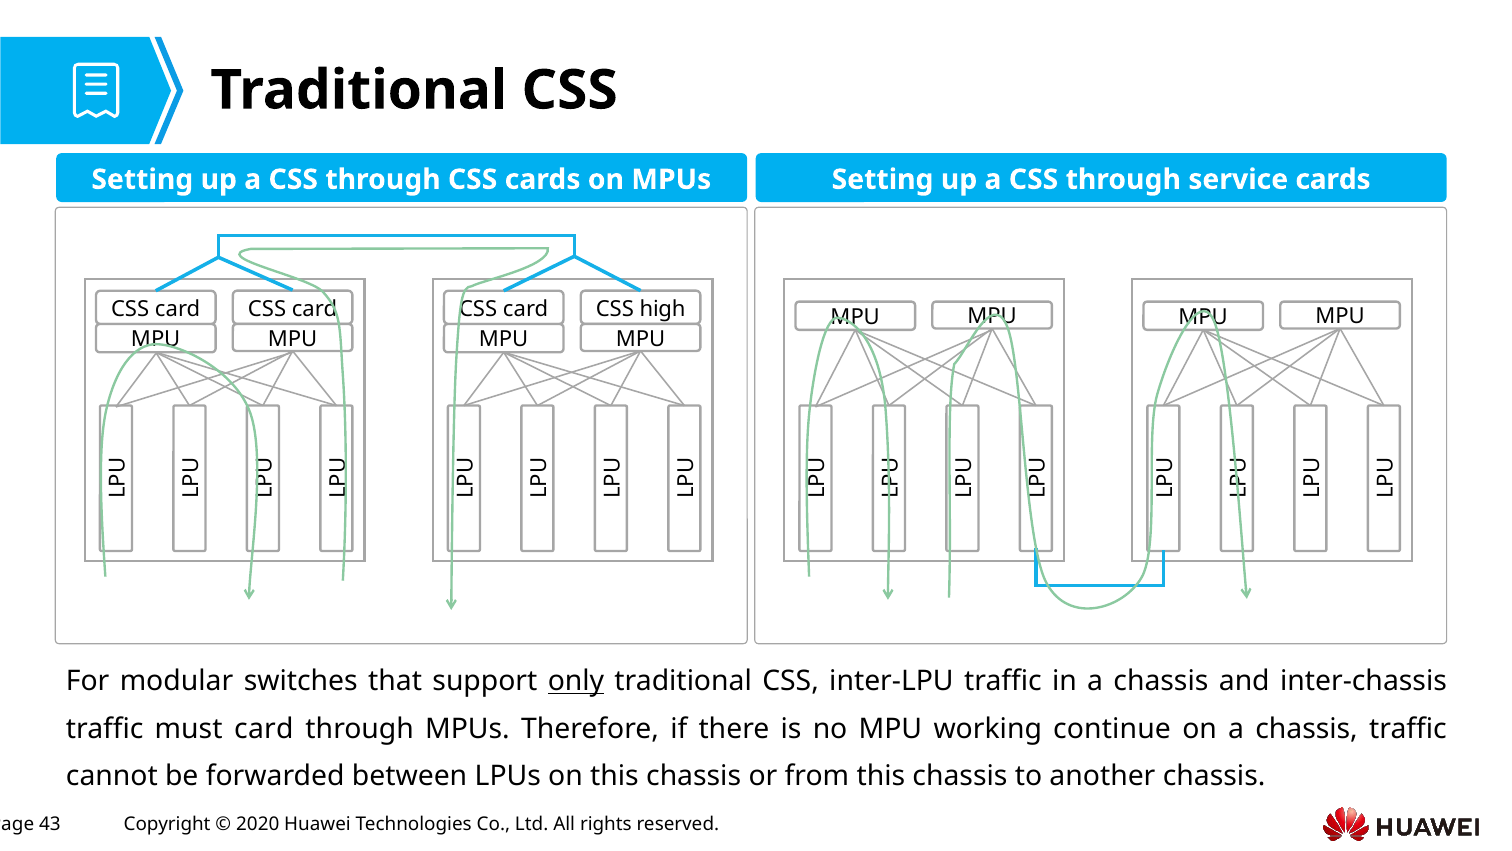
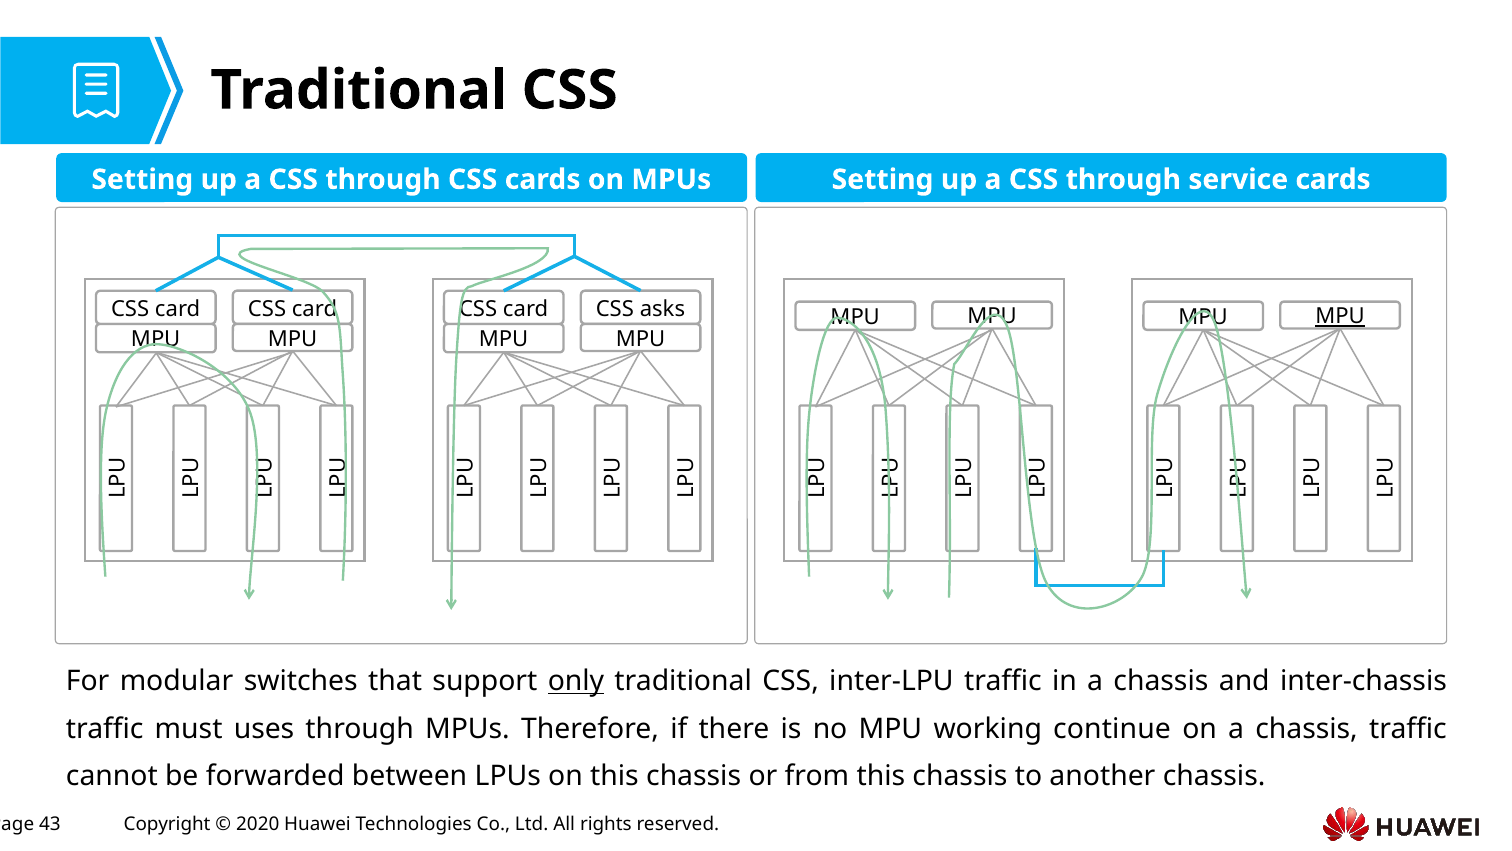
high: high -> asks
MPU at (1340, 316) underline: none -> present
must card: card -> uses
